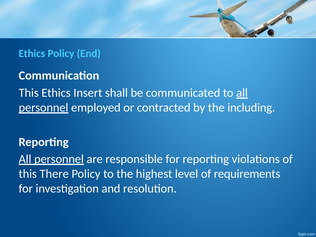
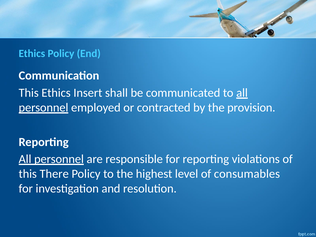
including: including -> provision
requirements: requirements -> consumables
